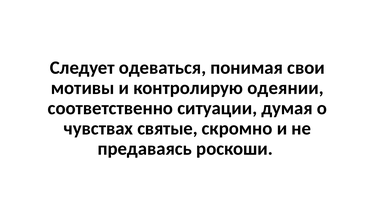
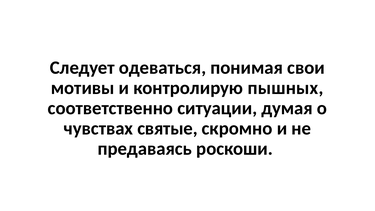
одеянии: одеянии -> пышных
